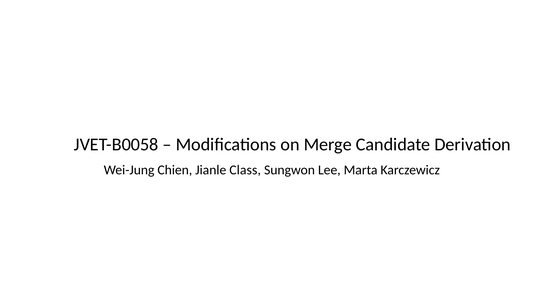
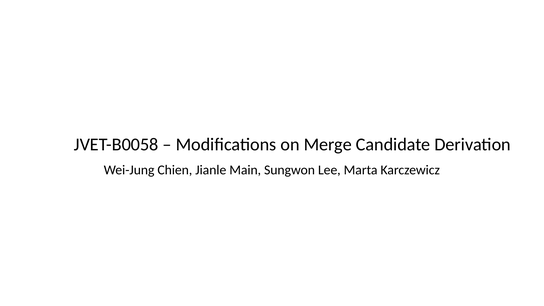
Class: Class -> Main
